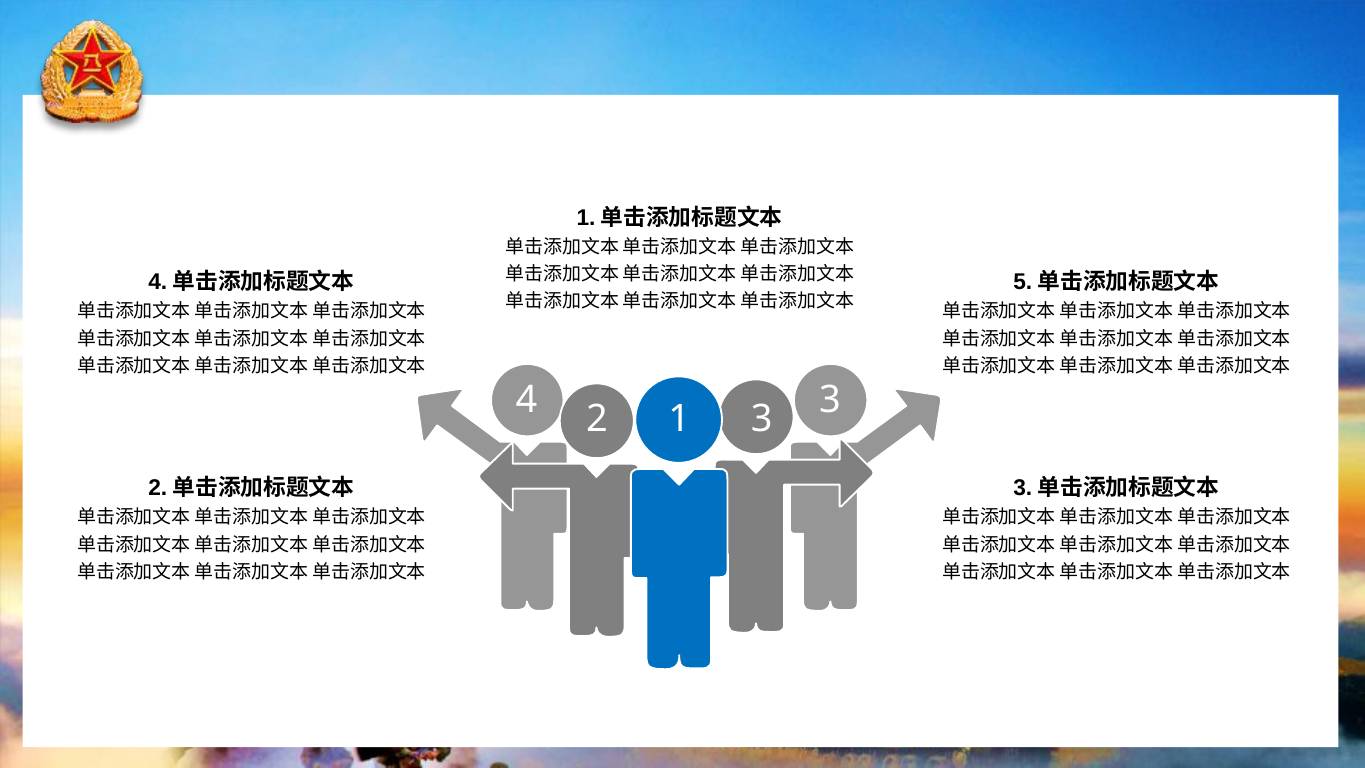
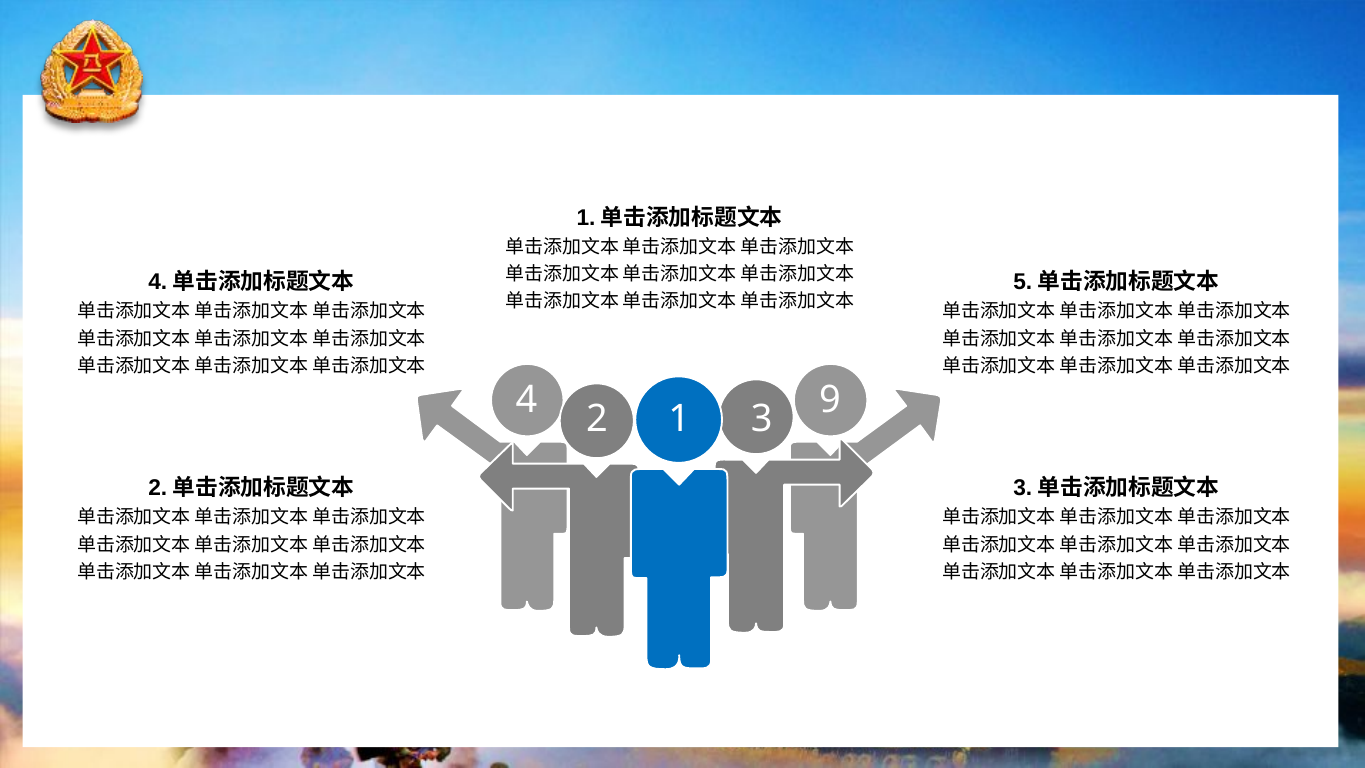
4 3: 3 -> 9
